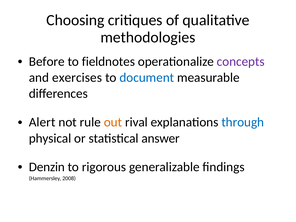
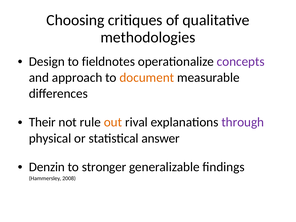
Before: Before -> Design
exercises: exercises -> approach
document colour: blue -> orange
Alert: Alert -> Their
through colour: blue -> purple
rigorous: rigorous -> stronger
